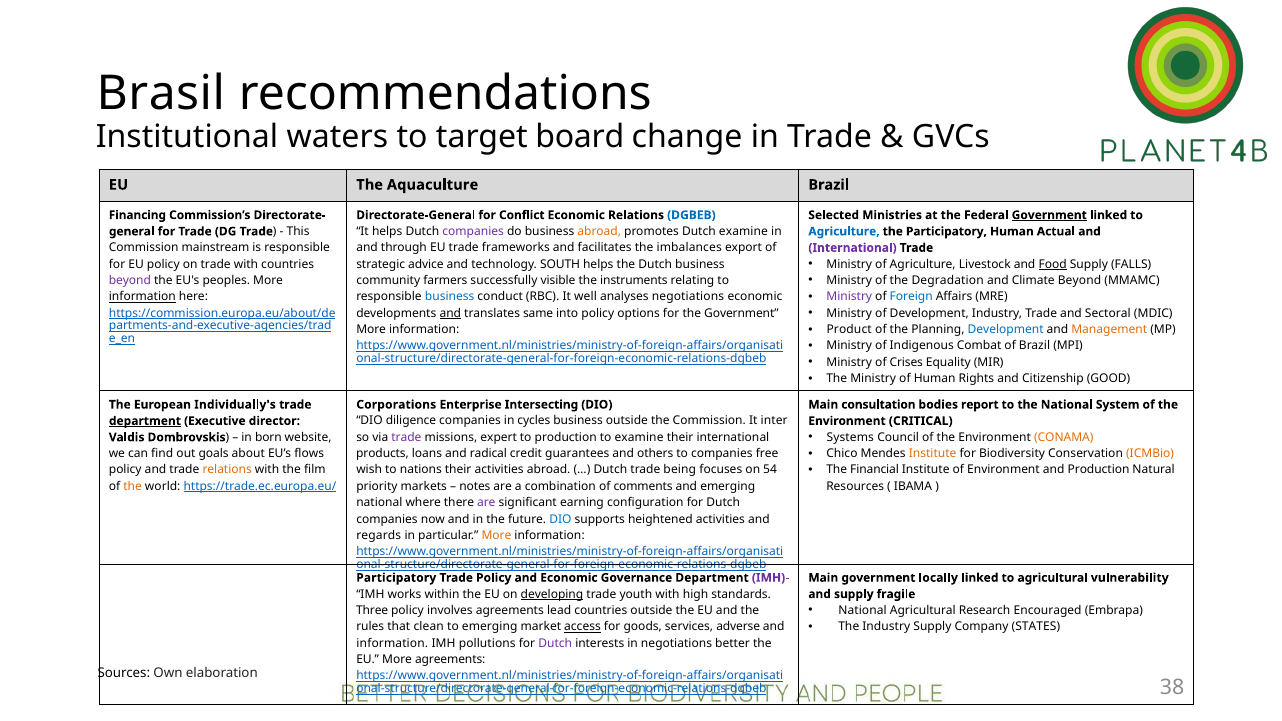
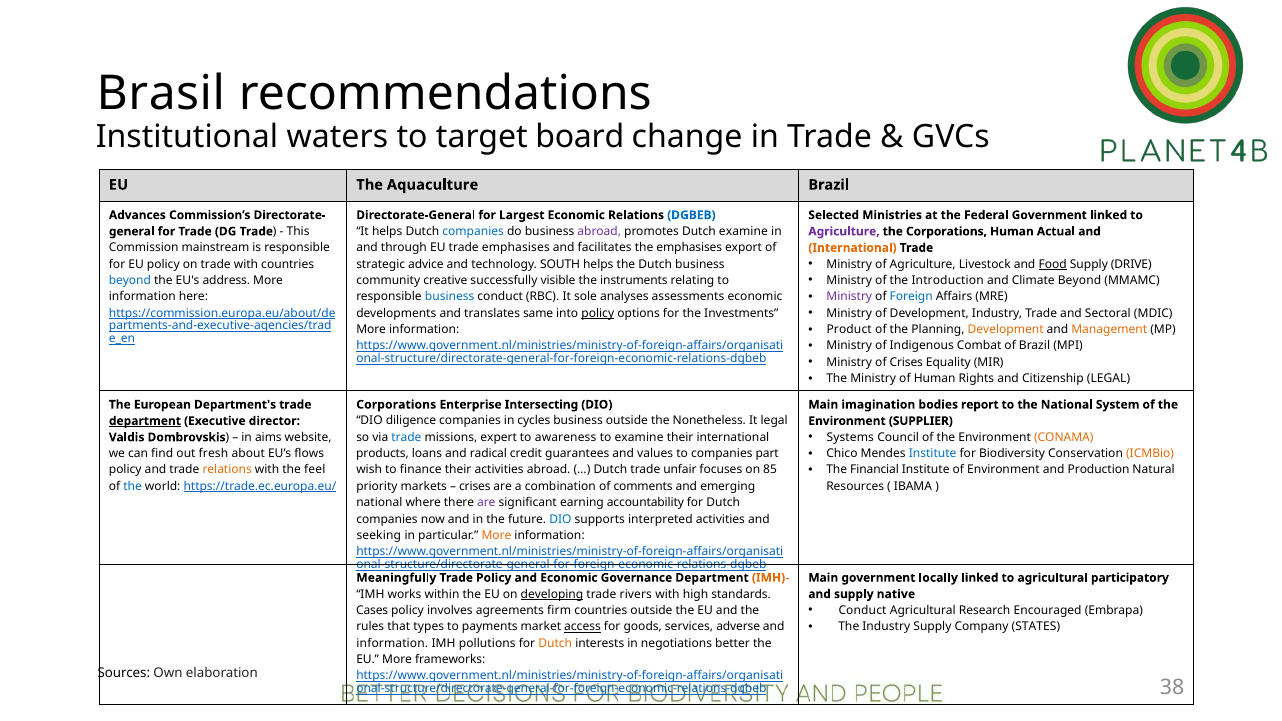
Financing: Financing -> Advances
Conflict: Conflict -> Largest
Government at (1049, 215) underline: present -> none
companies at (473, 231) colour: purple -> blue
abroad at (599, 231) colour: orange -> purple
Agriculture at (844, 231) colour: blue -> purple
the Participatory: Participatory -> Corporations
trade frameworks: frameworks -> emphasises
the imbalances: imbalances -> emphasises
International at (852, 248) colour: purple -> orange
FALLS: FALLS -> DRIVE
Degradation: Degradation -> Introduction
beyond at (130, 281) colour: purple -> blue
peoples: peoples -> address
farmers: farmers -> creative
information at (142, 297) underline: present -> none
well: well -> sole
analyses negotiations: negotiations -> assessments
and at (450, 313) underline: present -> none
policy at (598, 313) underline: none -> present
the Government: Government -> Investments
Development at (1006, 330) colour: blue -> orange
Citizenship GOOD: GOOD -> LEGAL
Individually's: Individually's -> Department's
consultation: consultation -> imagination
the Commission: Commission -> Nonetheless
It inter: inter -> legal
CRITICAL: CRITICAL -> SUPPLIER
trade at (406, 437) colour: purple -> blue
to production: production -> awareness
born: born -> aims
Institute at (933, 454) colour: orange -> blue
goals: goals -> fresh
others: others -> values
free: free -> part
film: film -> feel
nations: nations -> finance
being: being -> unfair
54: 54 -> 85
the at (133, 486) colour: orange -> blue
notes at (475, 486): notes -> crises
configuration: configuration -> accountability
heightened: heightened -> interpreted
regards: regards -> seeking
Participatory at (396, 578): Participatory -> Meaningfully
IMH)- colour: purple -> orange
vulnerability: vulnerability -> participatory
youth: youth -> rivers
fragile: fragile -> native
National at (863, 611): National -> Conduct
Three: Three -> Cases
lead: lead -> firm
clean: clean -> types
to emerging: emerging -> payments
Dutch at (555, 643) colour: purple -> orange
More agreements: agreements -> frameworks
